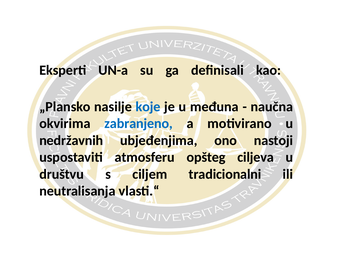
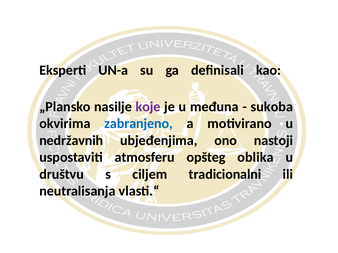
koje colour: blue -> purple
naučna: naučna -> sukoba
ciljeva: ciljeva -> oblika
